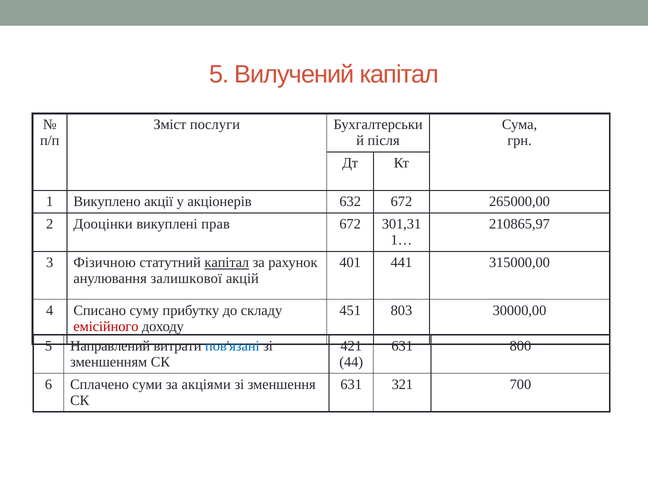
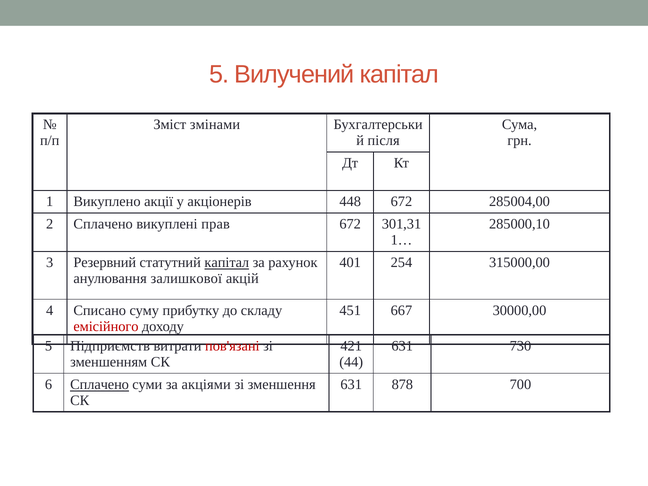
послуги: послуги -> змінами
632: 632 -> 448
265000,00: 265000,00 -> 285004,00
2 Дооцінки: Дооцінки -> Сплачено
210865,97: 210865,97 -> 285000,10
Фізичною: Фізичною -> Резервний
441: 441 -> 254
803: 803 -> 667
Направлений: Направлений -> Підприємств
пов'язані colour: blue -> red
800: 800 -> 730
Сплачено at (100, 385) underline: none -> present
321: 321 -> 878
